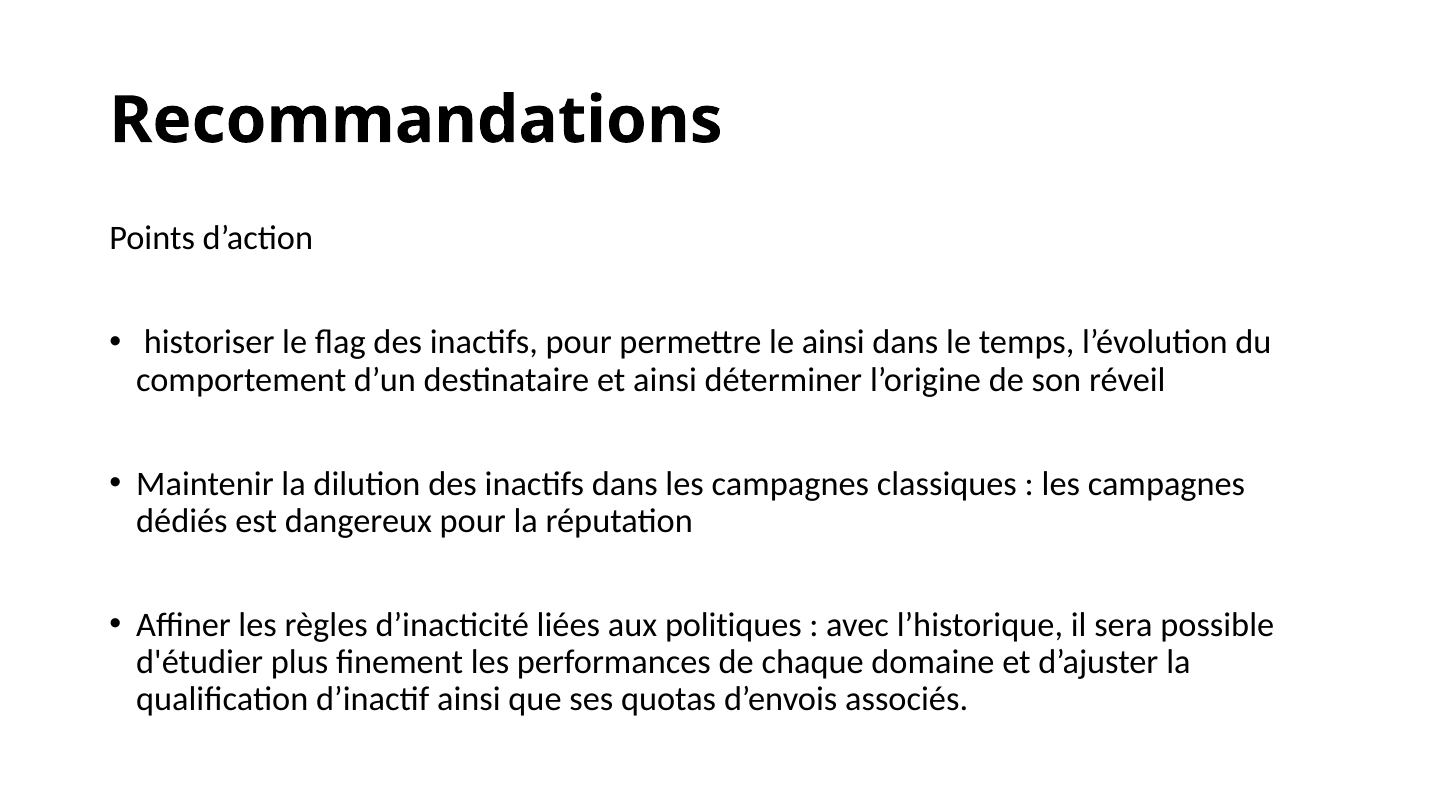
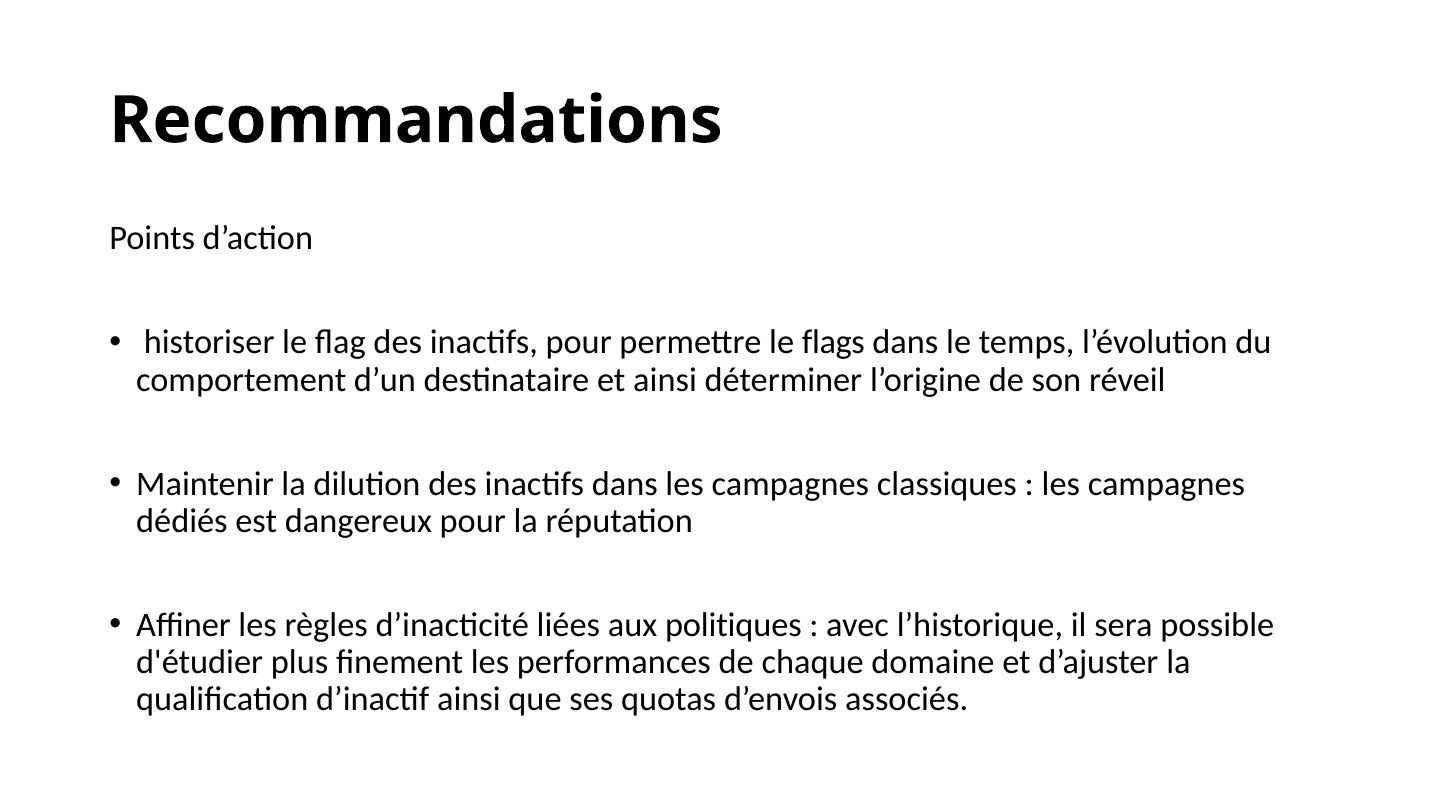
le ainsi: ainsi -> flags
